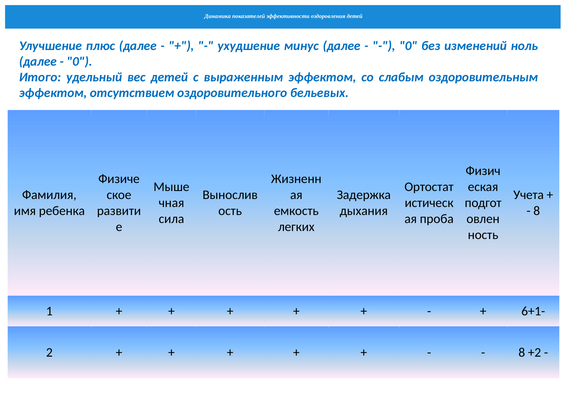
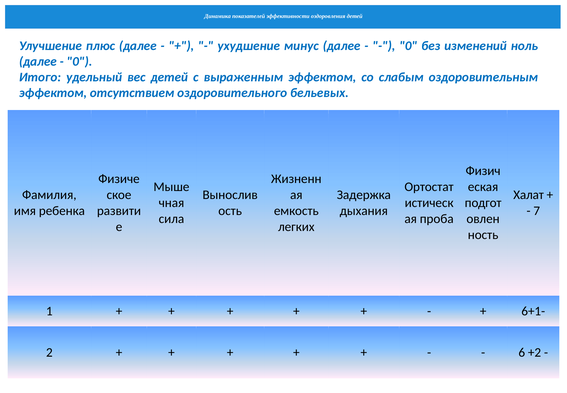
Учета: Учета -> Халат
8 at (537, 211): 8 -> 7
8 at (522, 352): 8 -> 6
